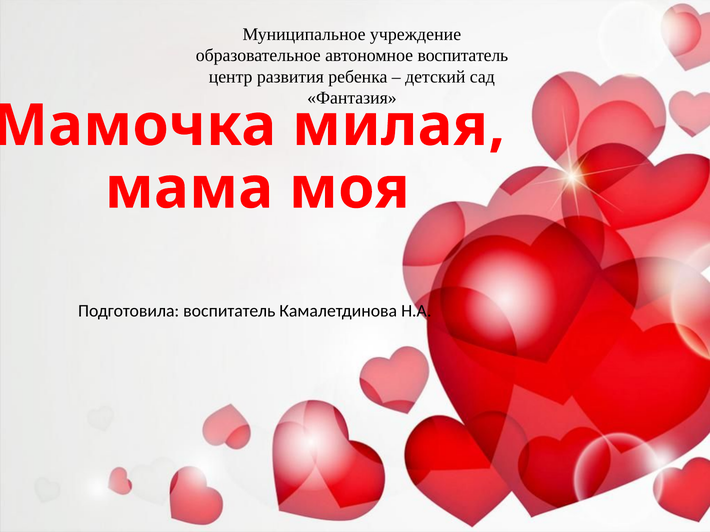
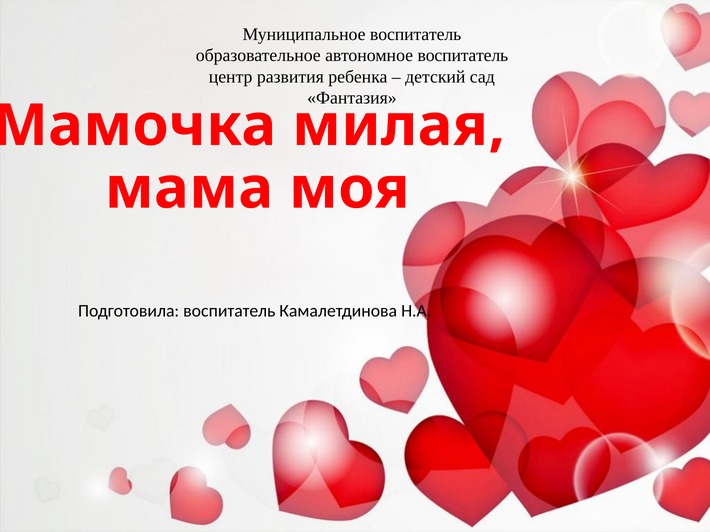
Муниципальное учреждение: учреждение -> воспитатель
